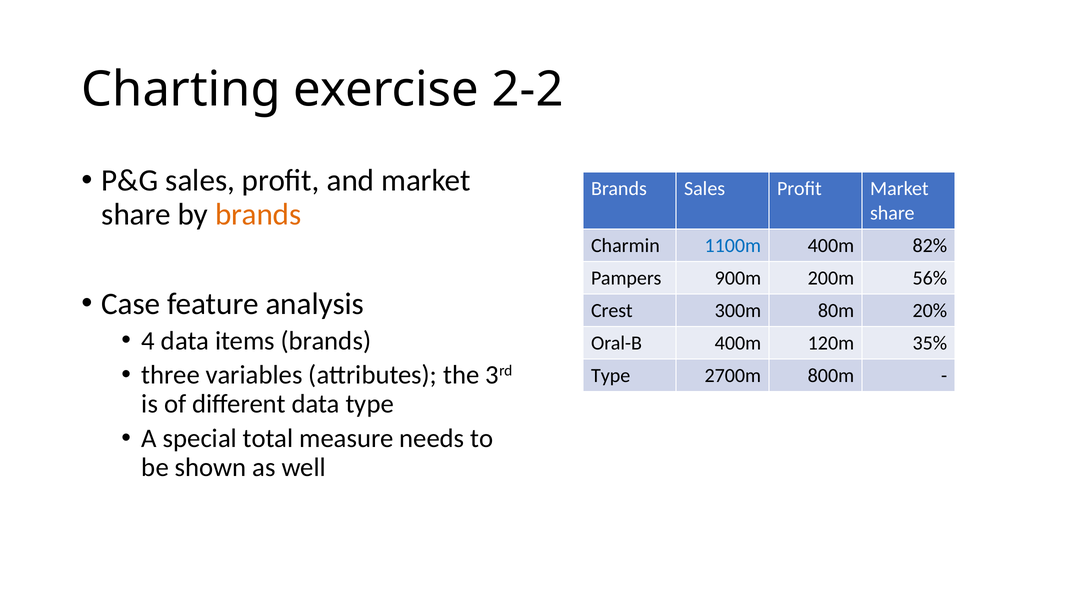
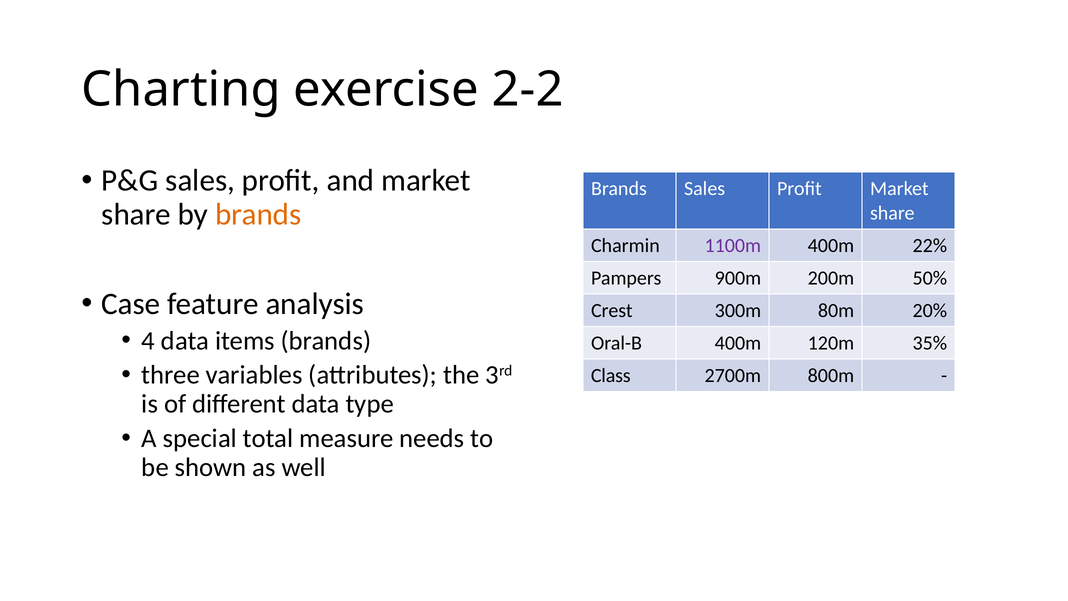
1100m colour: blue -> purple
82%: 82% -> 22%
56%: 56% -> 50%
Type at (611, 375): Type -> Class
